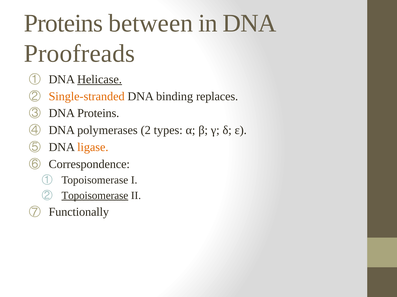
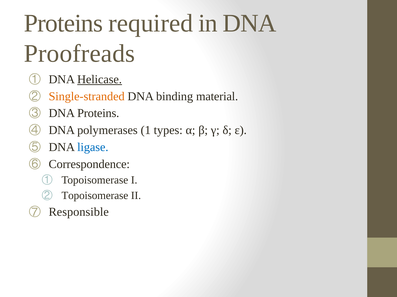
between: between -> required
replaces: replaces -> material
2: 2 -> 1
ligase colour: orange -> blue
Topoisomerase at (95, 196) underline: present -> none
Functionally: Functionally -> Responsible
